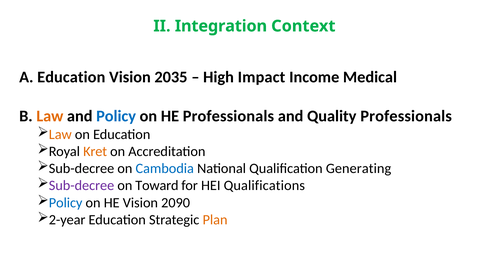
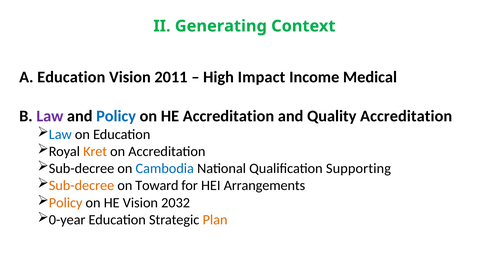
Integration: Integration -> Generating
2035: 2035 -> 2011
Law at (50, 116) colour: orange -> purple
HE Professionals: Professionals -> Accreditation
Quality Professionals: Professionals -> Accreditation
Law at (60, 134) colour: orange -> blue
Generating: Generating -> Supporting
Sub-decree at (82, 186) colour: purple -> orange
Qualifications: Qualifications -> Arrangements
Policy at (66, 203) colour: blue -> orange
2090: 2090 -> 2032
2-year: 2-year -> 0-year
